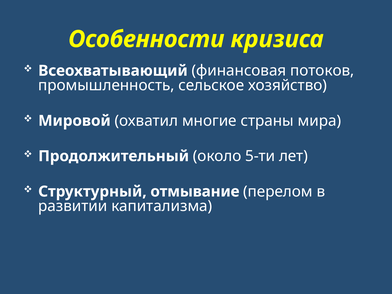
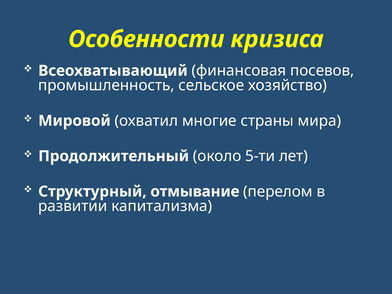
потоков: потоков -> посевов
